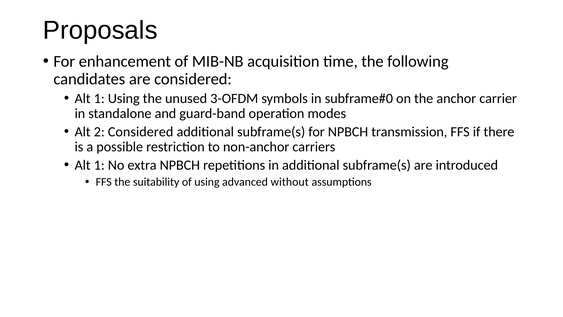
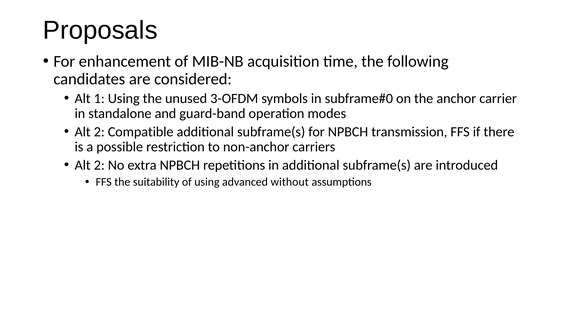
2 Considered: Considered -> Compatible
1 at (99, 165): 1 -> 2
